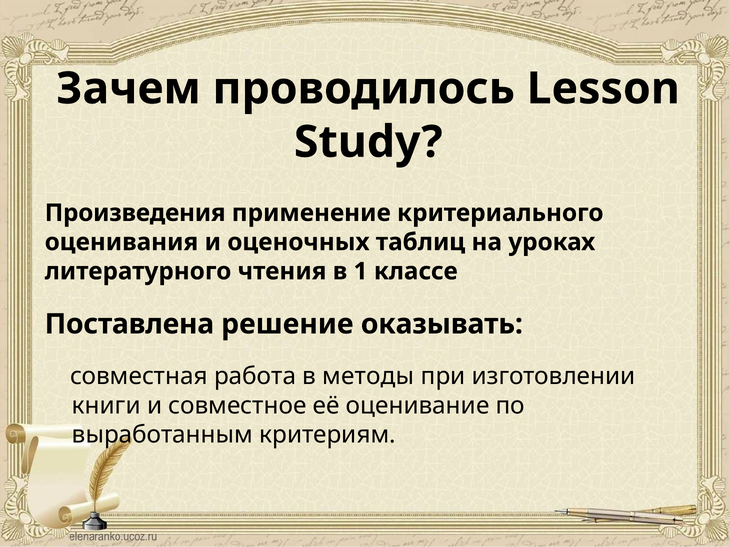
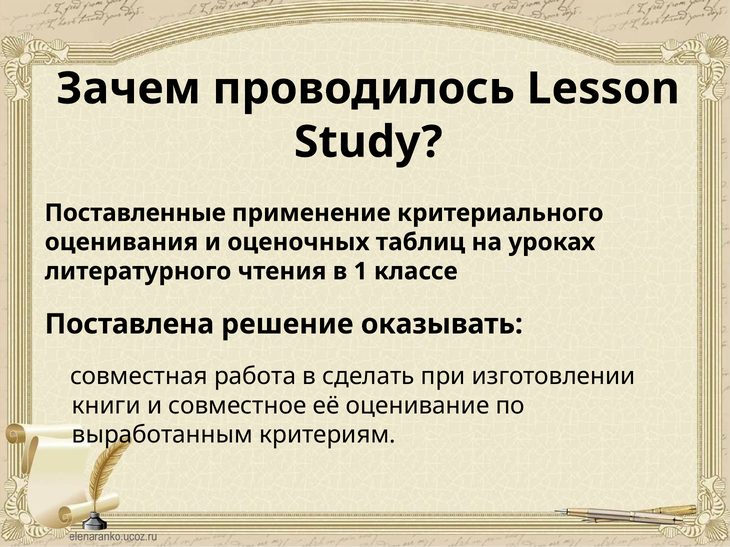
Произведения: Произведения -> Поставленные
методы: методы -> сделать
